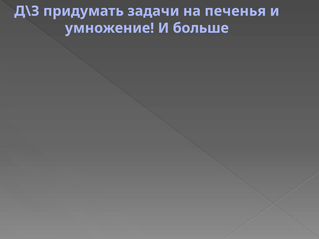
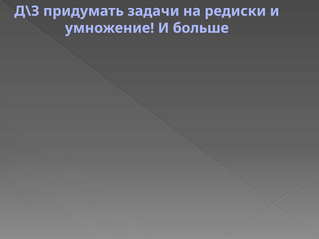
печенья: печенья -> редиски
